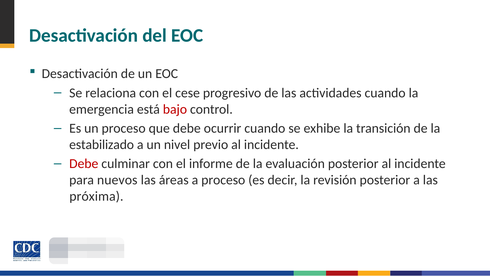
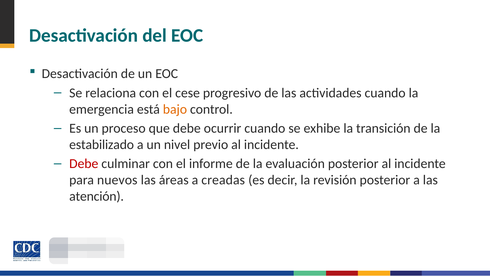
bajo colour: red -> orange
a proceso: proceso -> creadas
próxima: próxima -> atención
